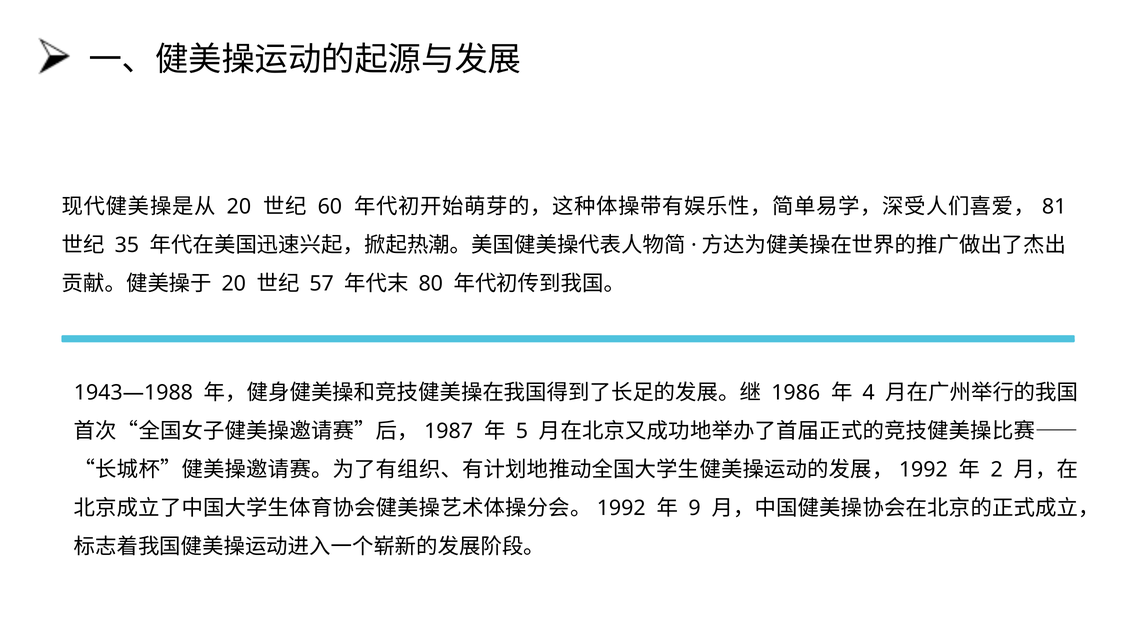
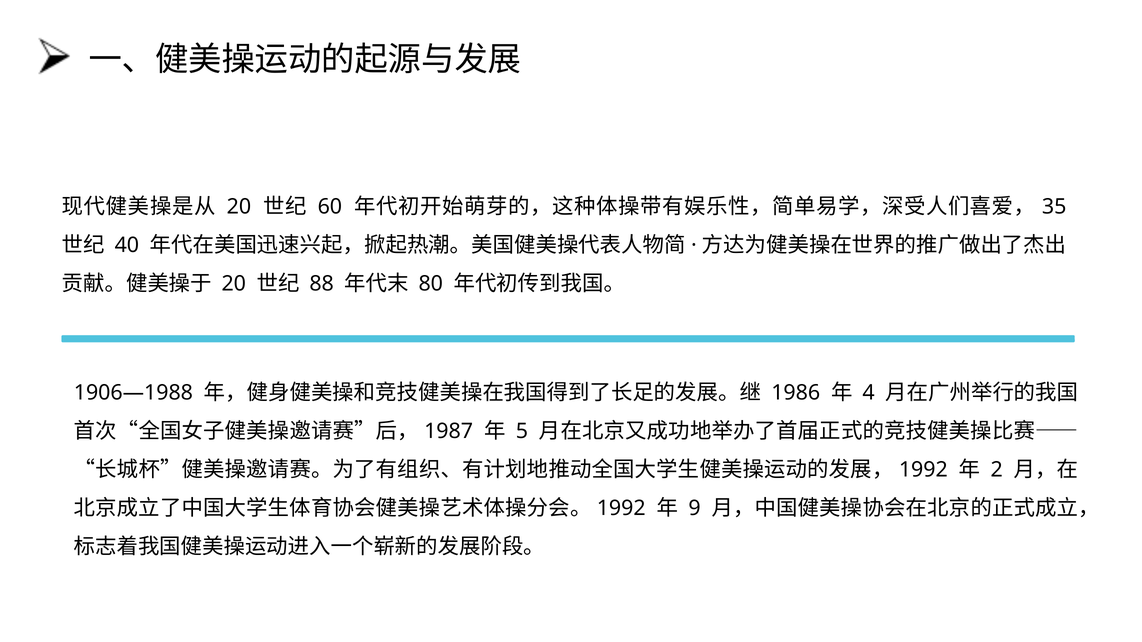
81: 81 -> 35
35: 35 -> 40
57: 57 -> 88
1943—1988: 1943—1988 -> 1906—1988
